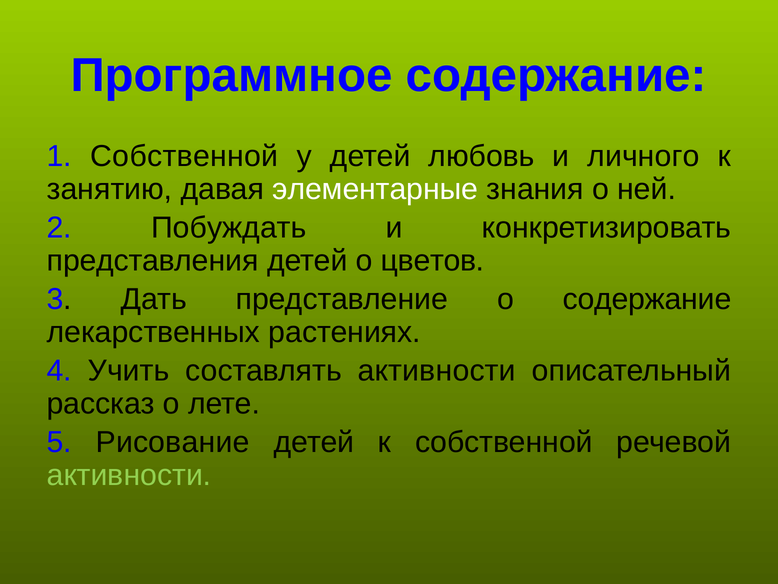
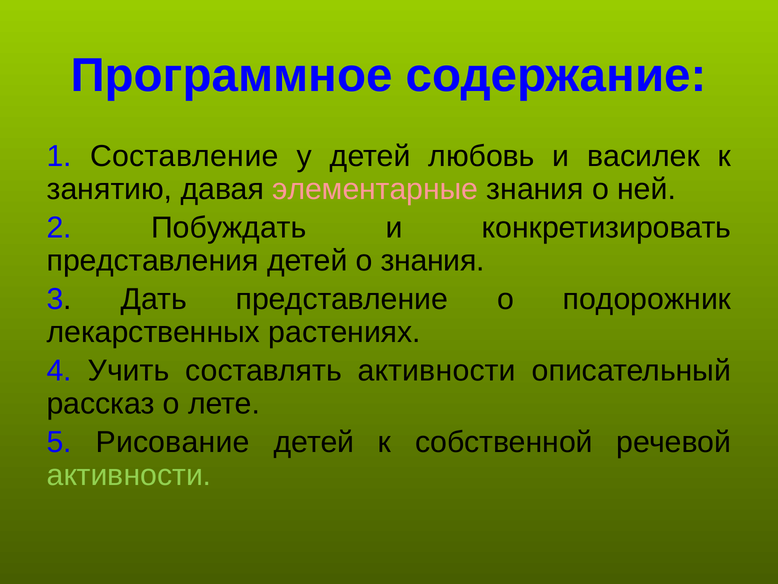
1 Собственной: Собственной -> Составление
личного: личного -> василек
элементарные colour: white -> pink
о цветов: цветов -> знания
о содержание: содержание -> подорожник
